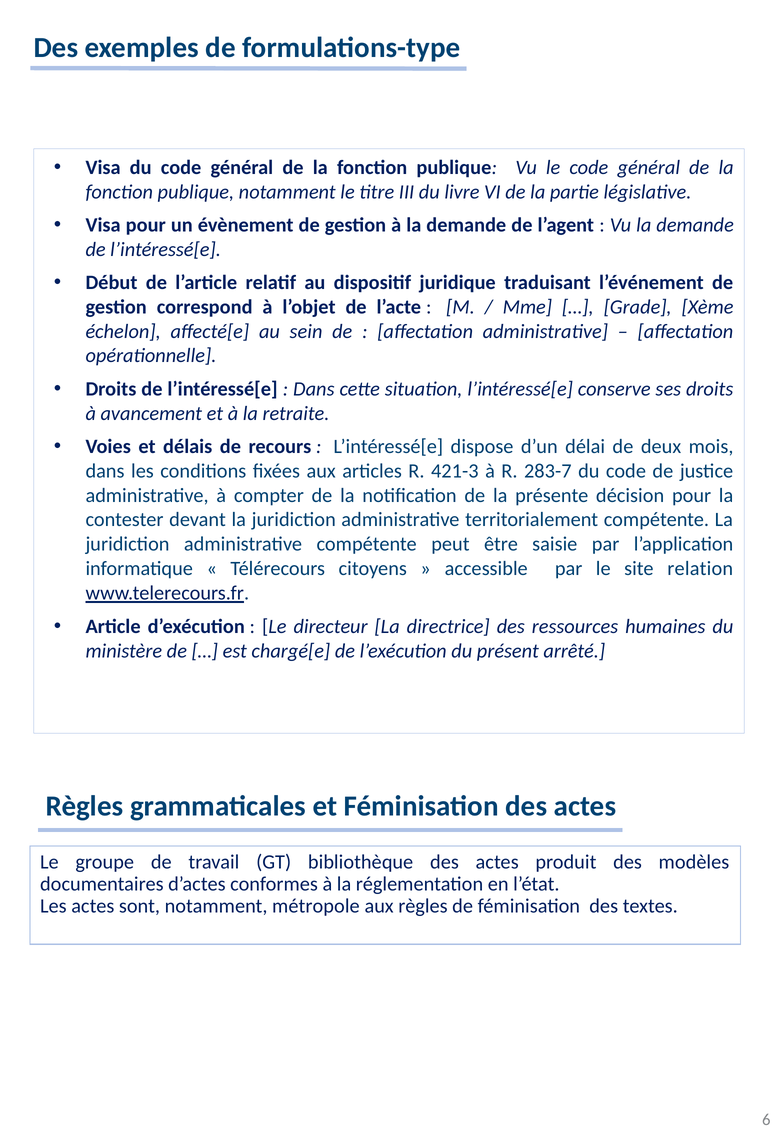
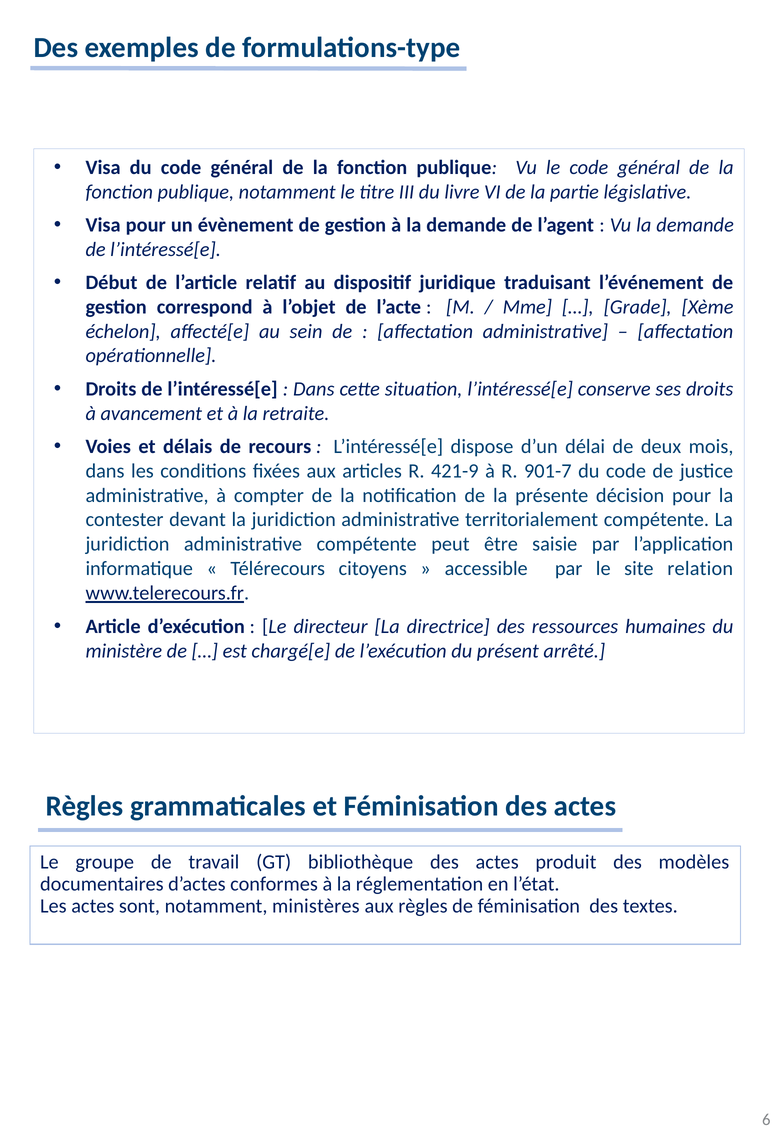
421-3: 421-3 -> 421-9
283-7: 283-7 -> 901-7
métropole: métropole -> ministères
